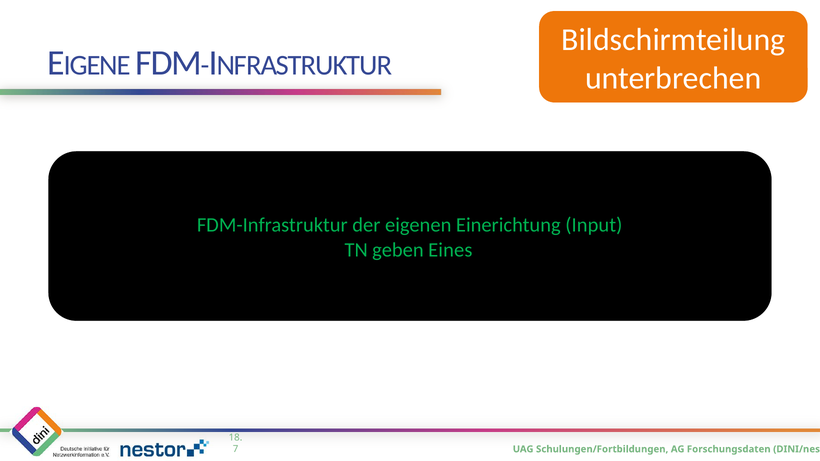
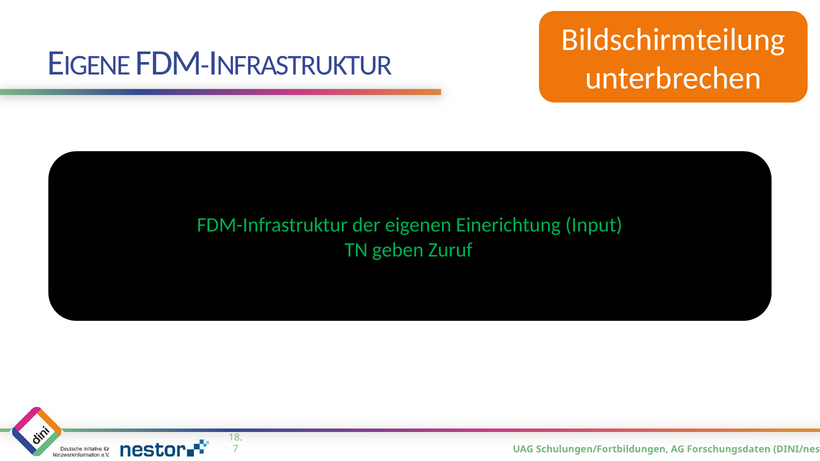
Eines: Eines -> Zuruf
